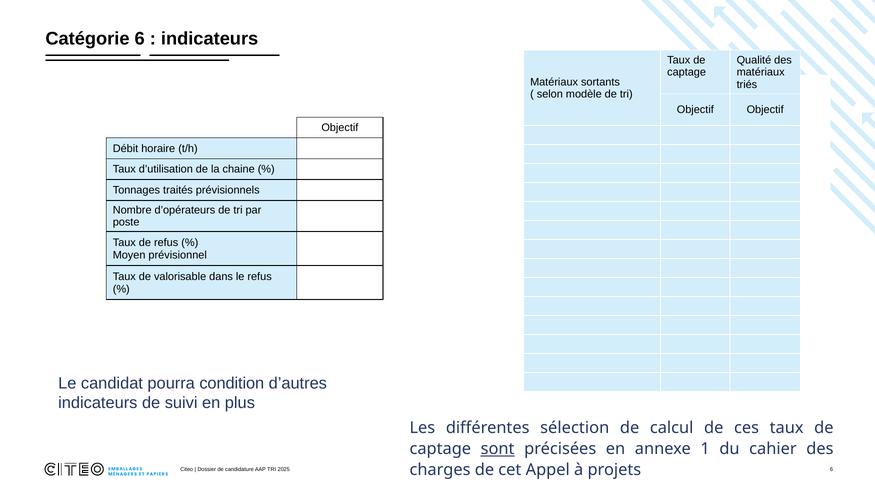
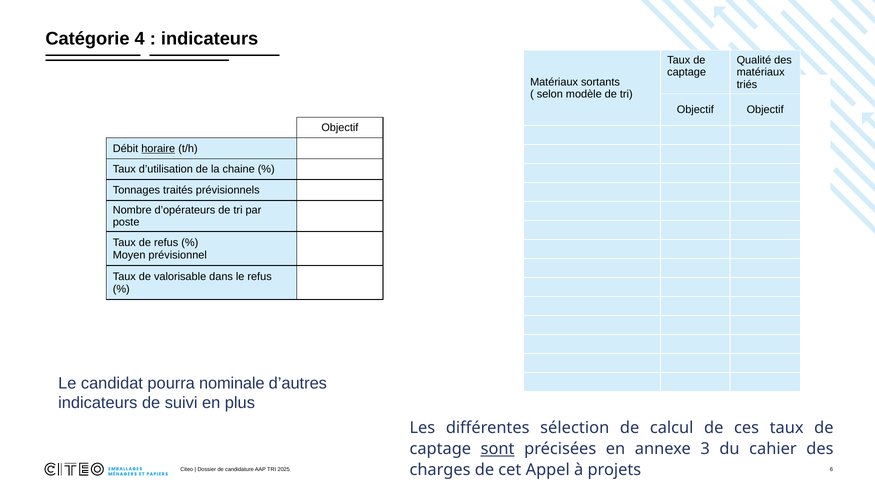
Catégorie 6: 6 -> 4
horaire underline: none -> present
condition: condition -> nominale
1: 1 -> 3
